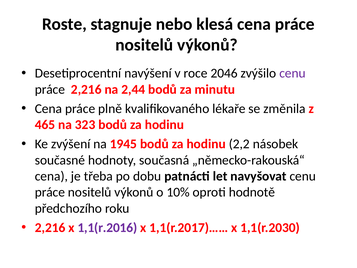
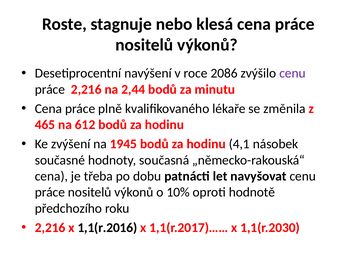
2046: 2046 -> 2086
323: 323 -> 612
2,2: 2,2 -> 4,1
1,1(r.2016 colour: purple -> black
